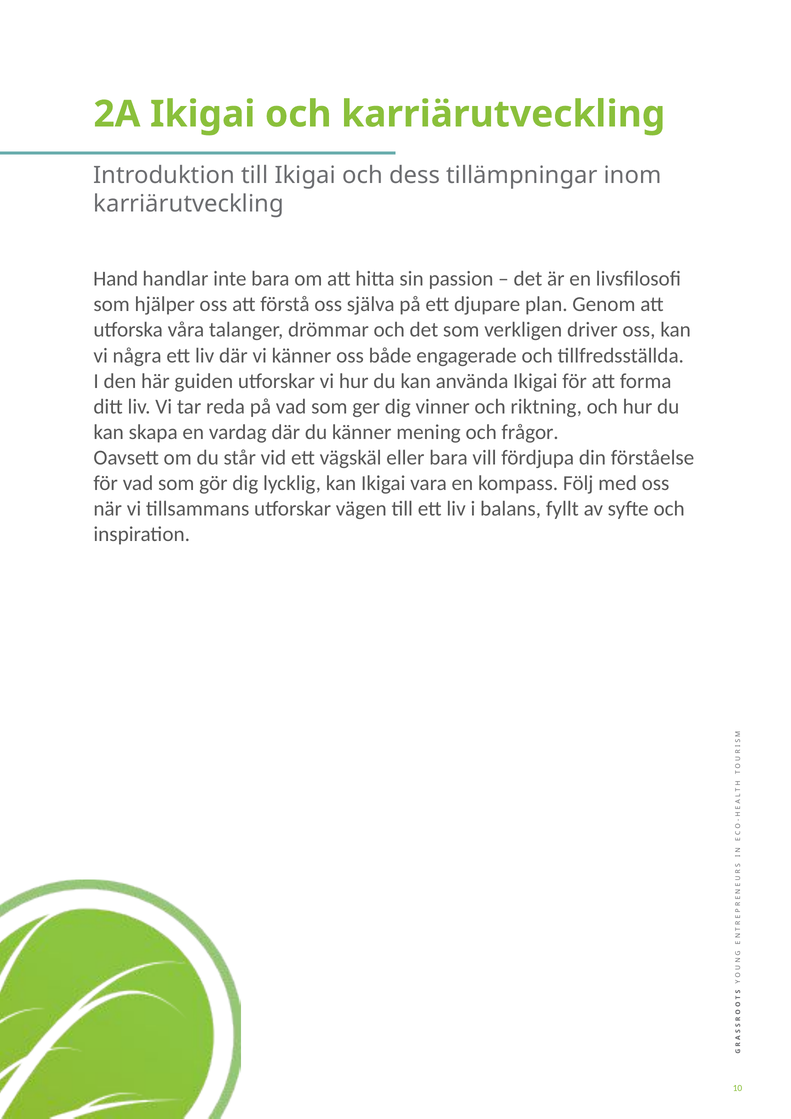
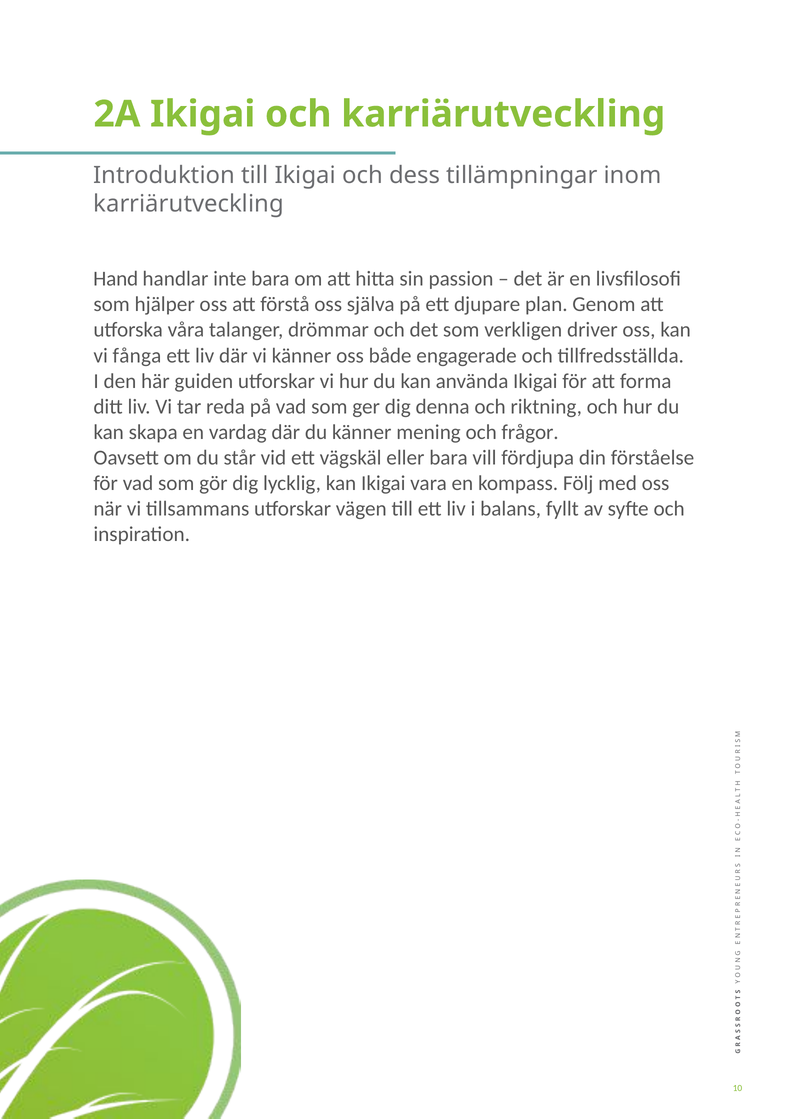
några: några -> fånga
vinner: vinner -> denna
